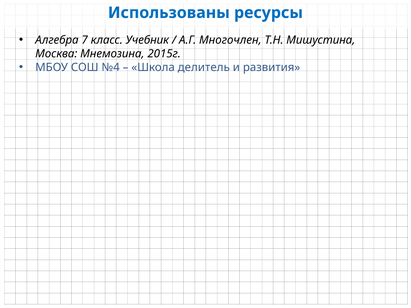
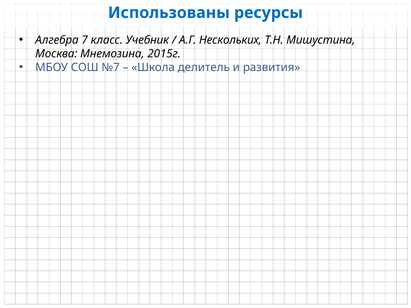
Многочлен: Многочлен -> Нескольких
№4: №4 -> №7
